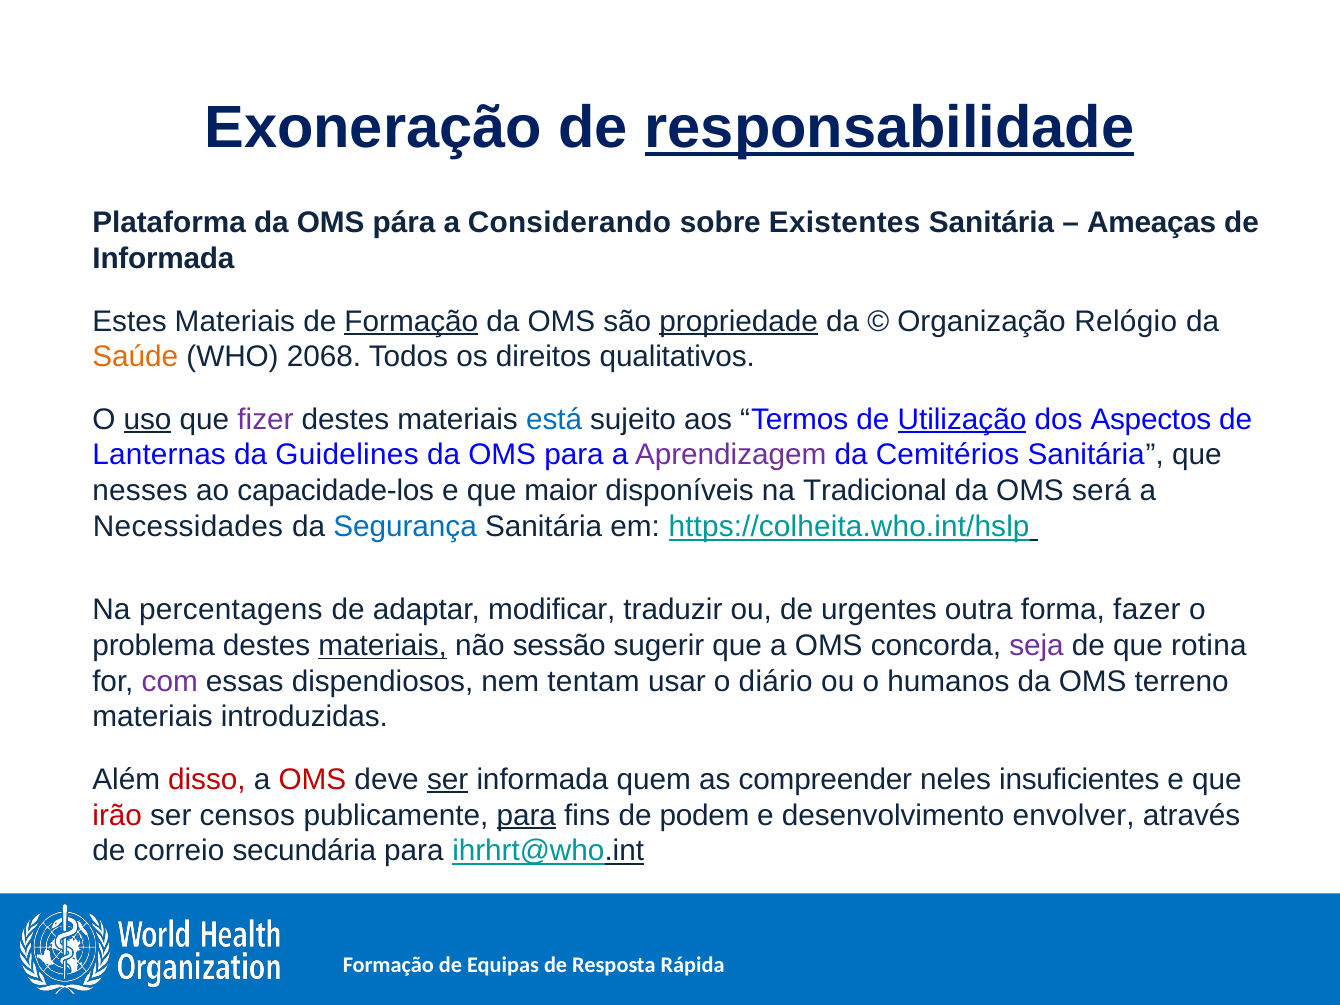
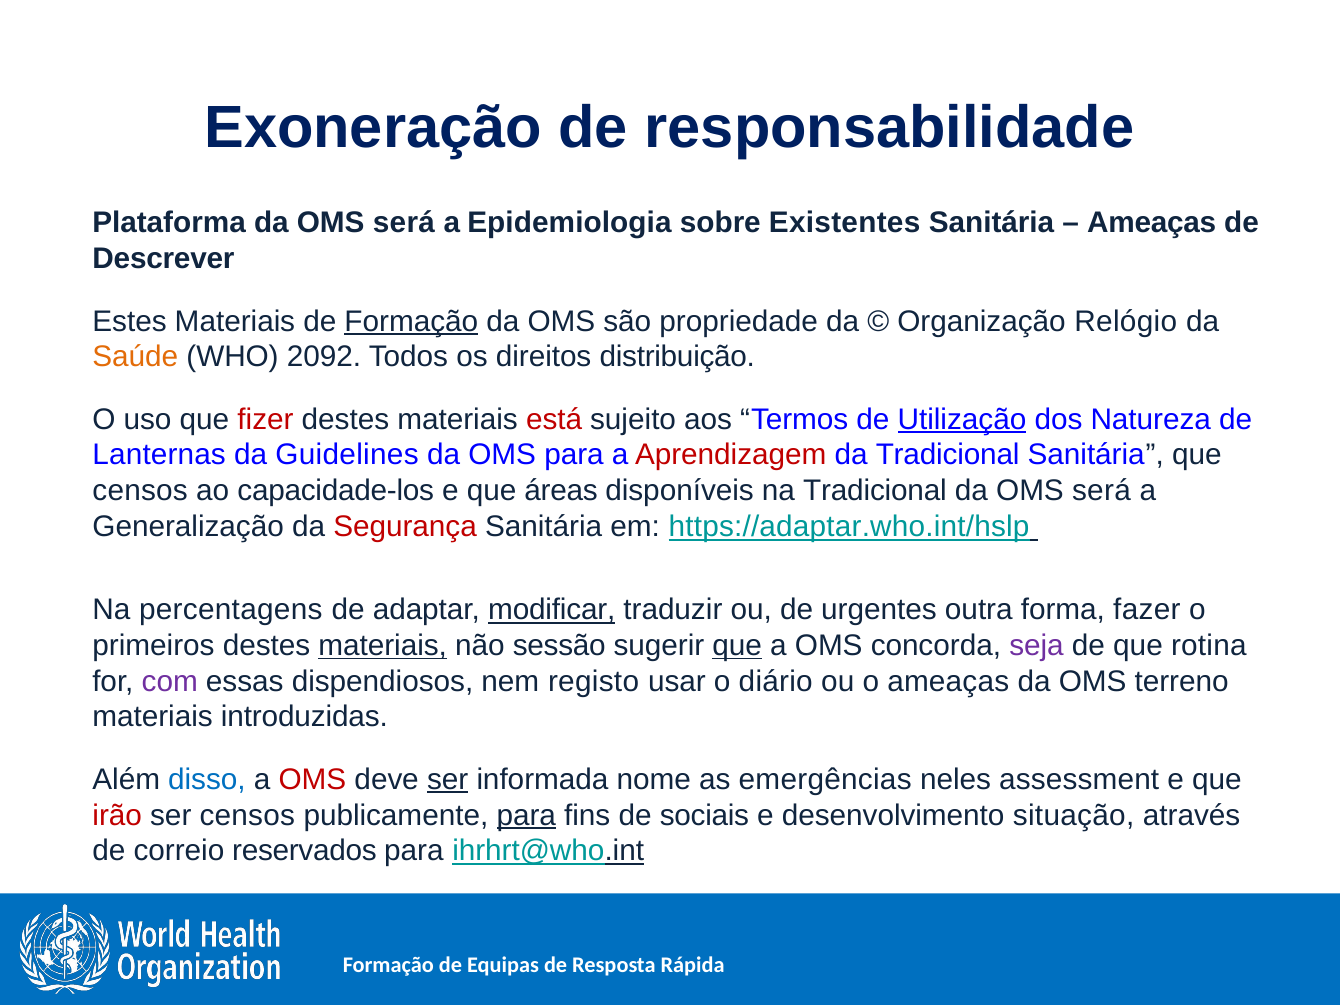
responsabilidade underline: present -> none
Plataforma da OMS pára: pára -> será
Considerando: Considerando -> Epidemiologia
Informada at (163, 259): Informada -> Descrever
propriedade underline: present -> none
2068: 2068 -> 2092
qualitativos: qualitativos -> distribuição
uso underline: present -> none
fizer colour: purple -> red
está colour: blue -> red
Aspectos: Aspectos -> Natureza
Aprendizagem colour: purple -> red
da Cemitérios: Cemitérios -> Tradicional
nesses at (140, 491): nesses -> censos
maior: maior -> áreas
Necessidades: Necessidades -> Generalização
Segurança colour: blue -> red
https://colheita.who.int/hslp: https://colheita.who.int/hslp -> https://adaptar.who.int/hslp
modificar underline: none -> present
problema: problema -> primeiros
que at (737, 646) underline: none -> present
tentam: tentam -> registo
o humanos: humanos -> ameaças
disso colour: red -> blue
quem: quem -> nome
compreender: compreender -> emergências
insuficientes: insuficientes -> assessment
podem: podem -> sociais
envolver: envolver -> situação
secundária: secundária -> reservados
